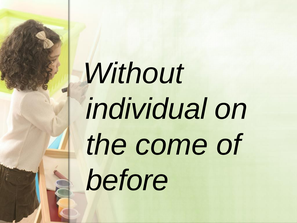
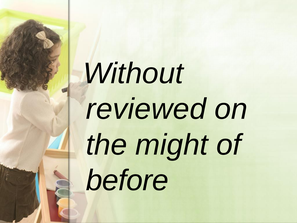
individual: individual -> reviewed
come: come -> might
